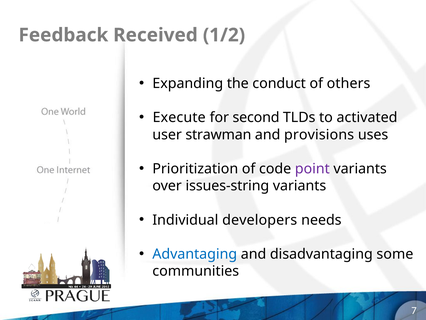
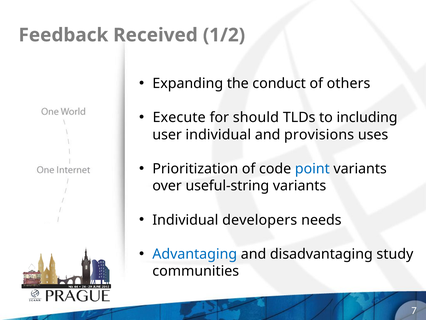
second: second -> should
activated: activated -> including
user strawman: strawman -> individual
point colour: purple -> blue
issues-string: issues-string -> useful-string
some: some -> study
